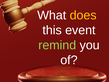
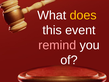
remind colour: light green -> pink
